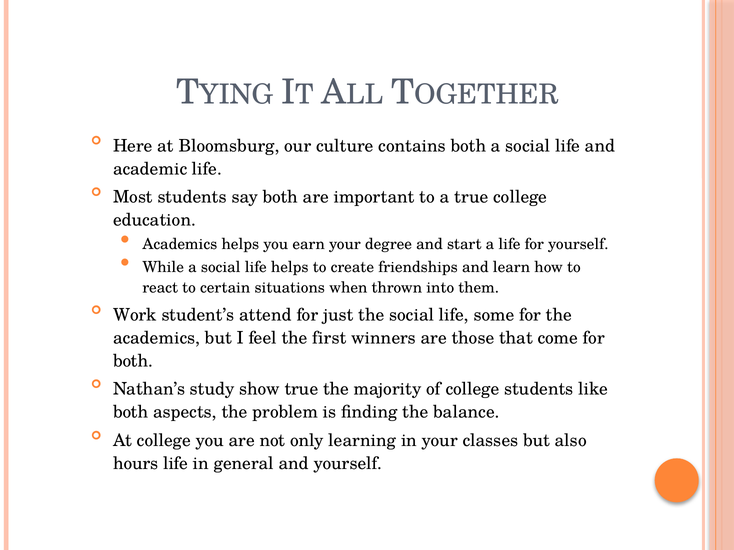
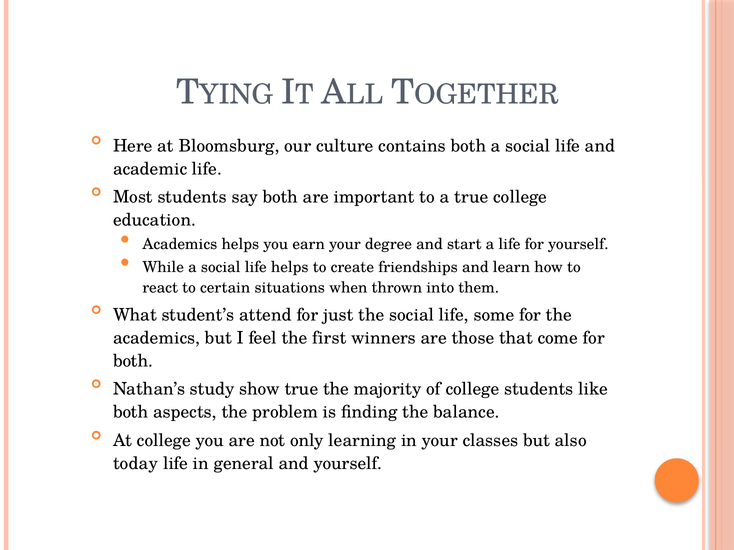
Work: Work -> What
hours: hours -> today
